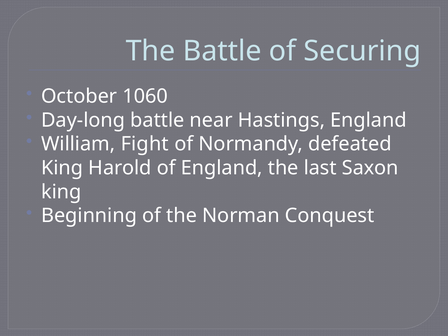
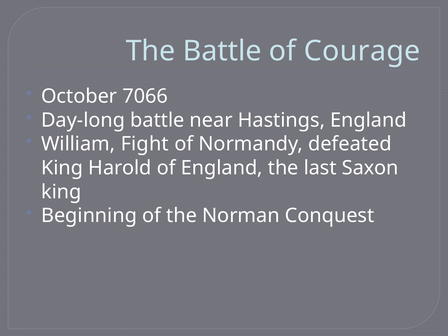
Securing: Securing -> Courage
1060: 1060 -> 7066
